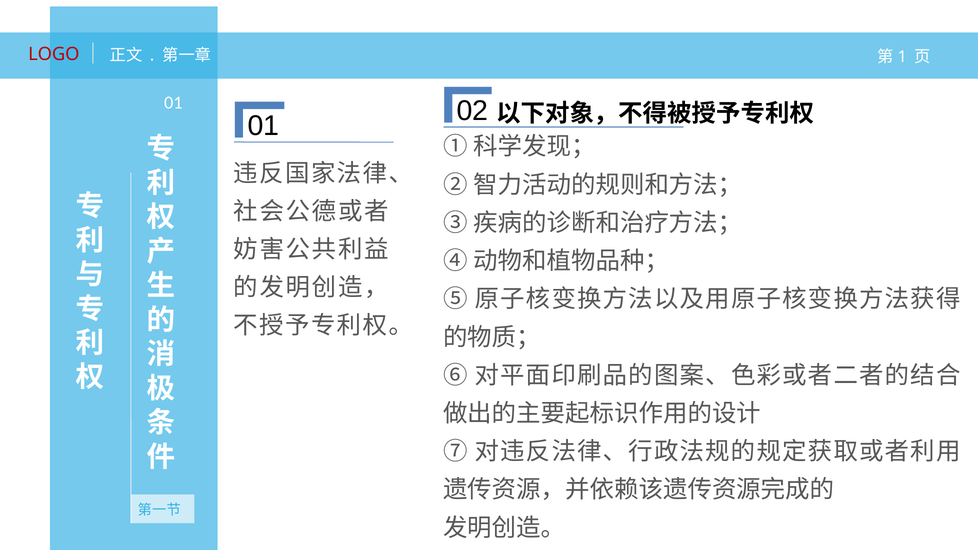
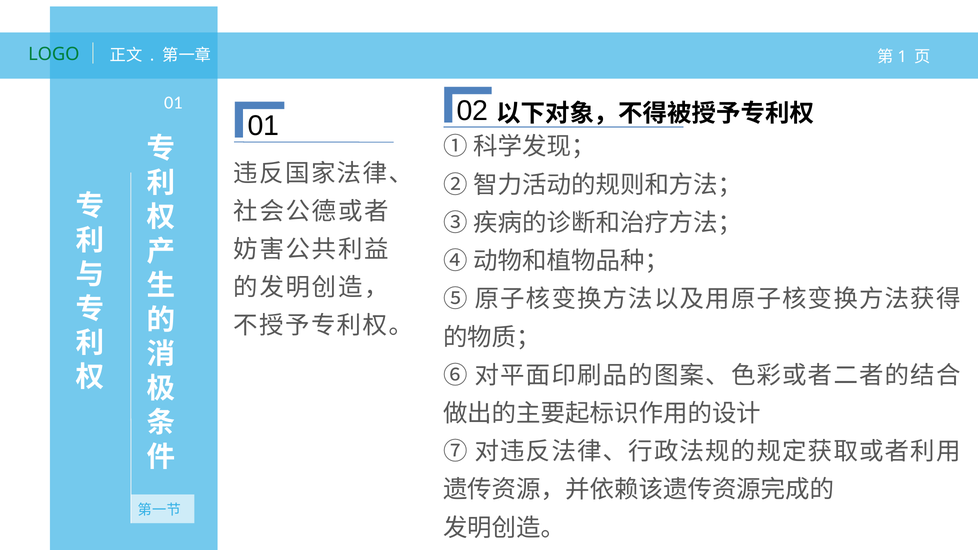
LOGO colour: red -> green
